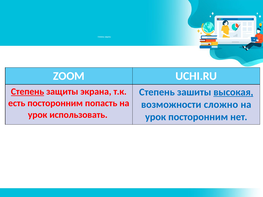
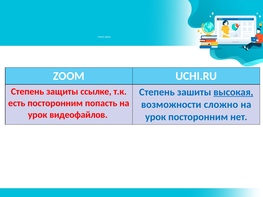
Степень at (28, 92) underline: present -> none
экрана: экрана -> ссылке
использовать: использовать -> видеофайлов
